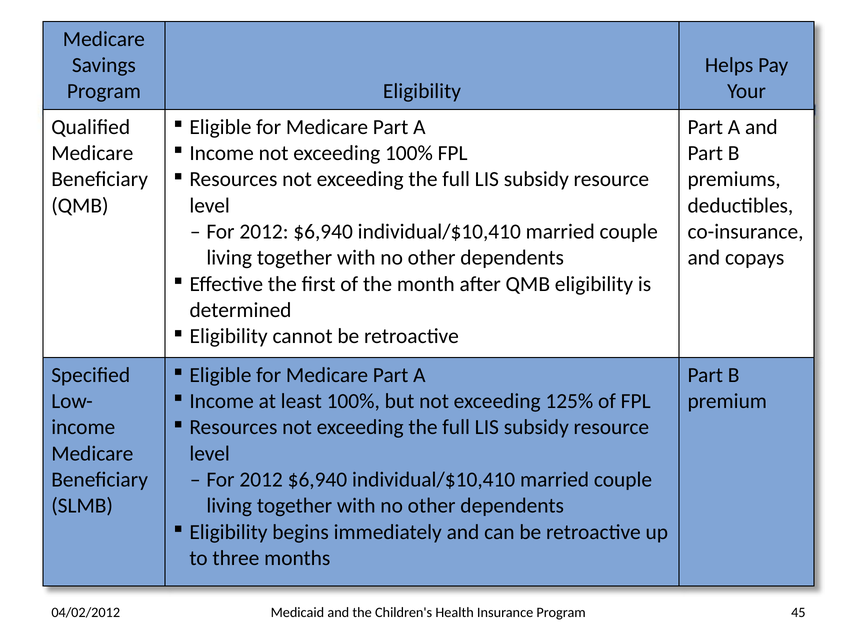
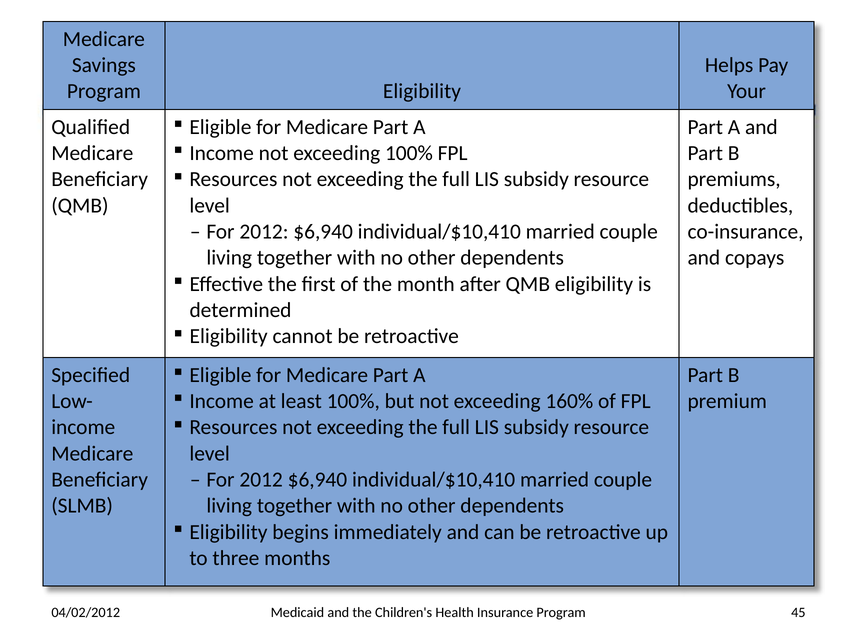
125%: 125% -> 160%
